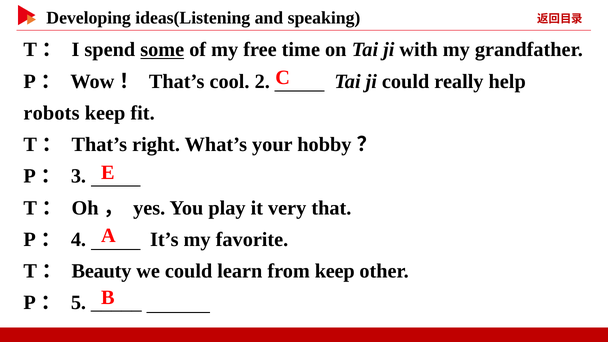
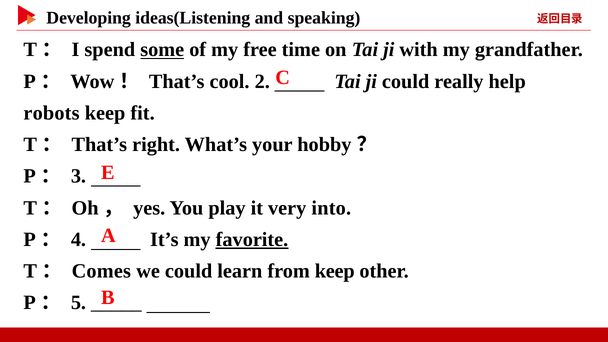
that: that -> into
favorite underline: none -> present
Beauty: Beauty -> Comes
